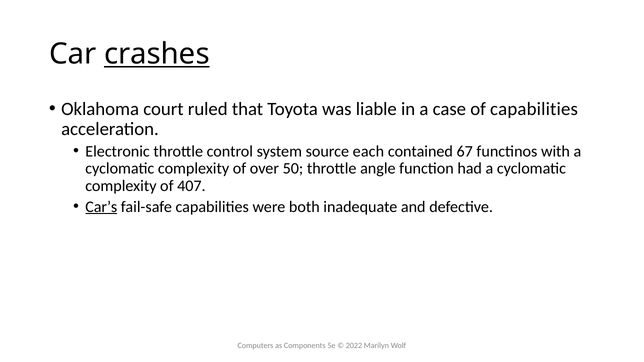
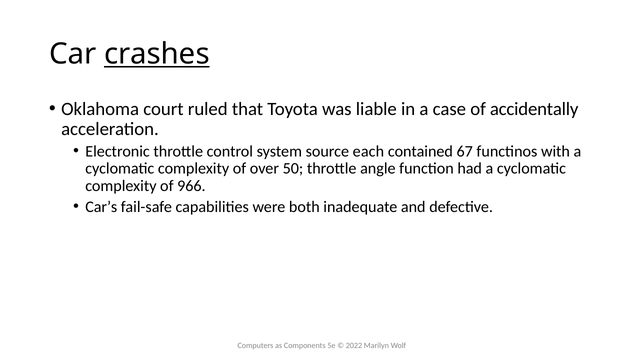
of capabilities: capabilities -> accidentally
407: 407 -> 966
Car’s underline: present -> none
